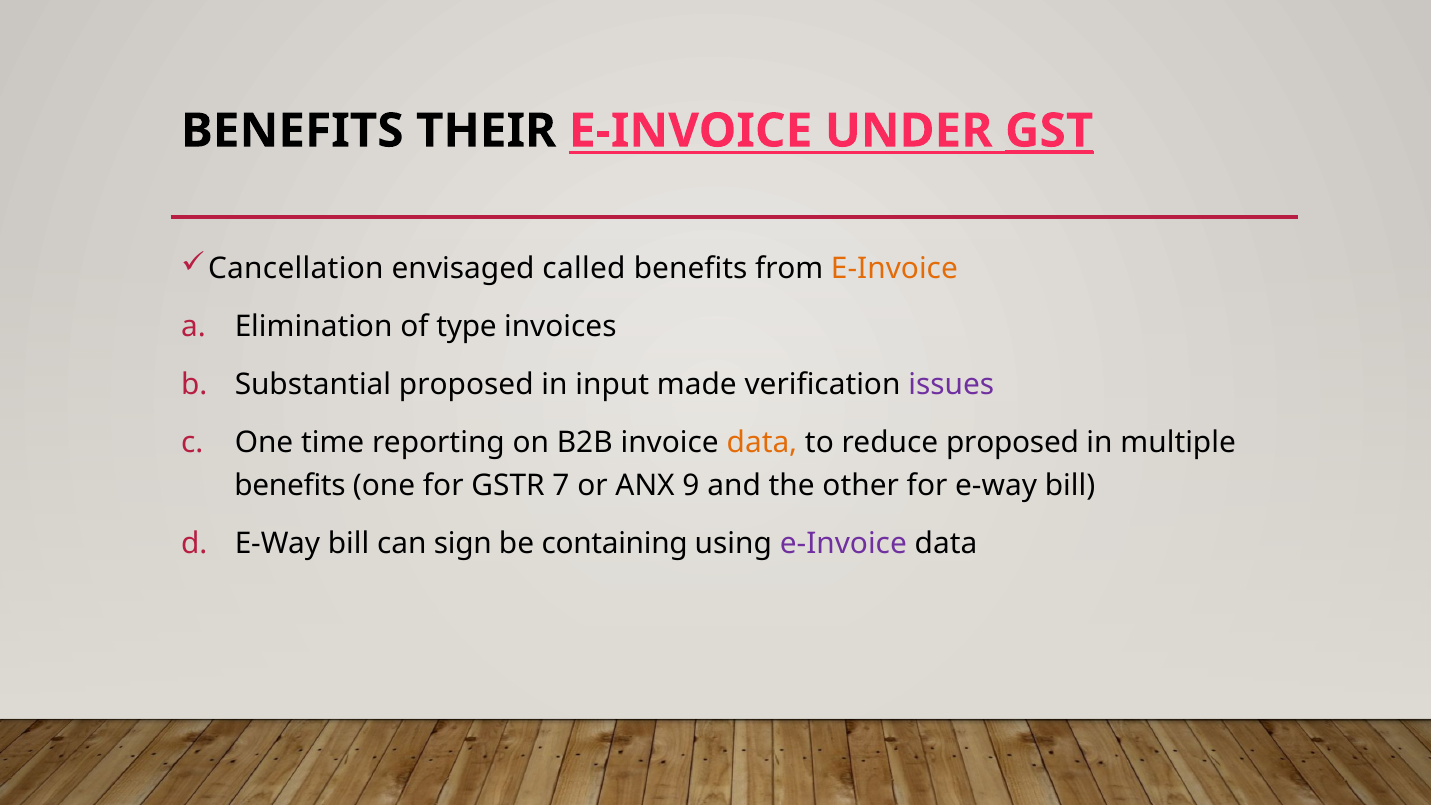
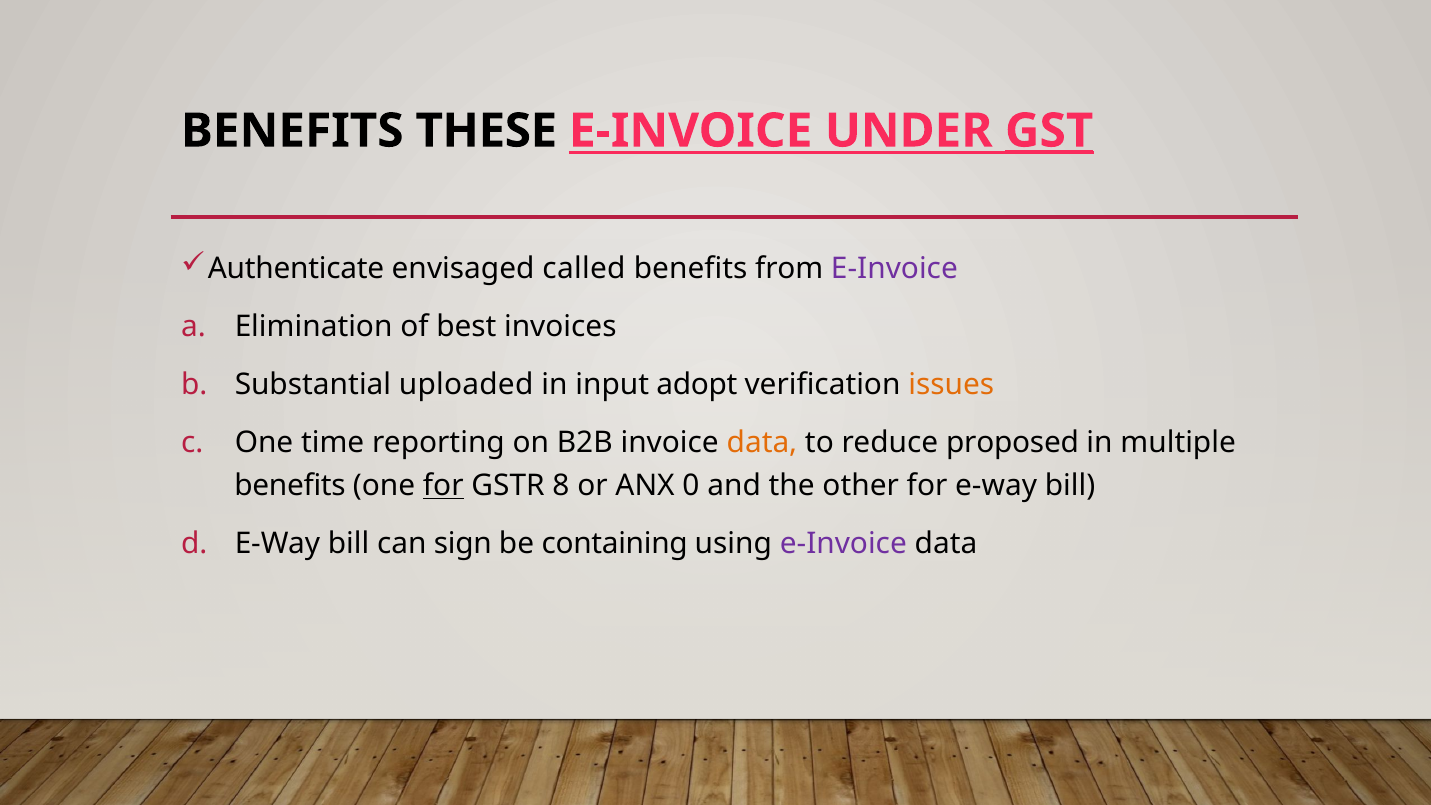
THEIR: THEIR -> THESE
Cancellation: Cancellation -> Authenticate
E-Invoice at (894, 269) colour: orange -> purple
type: type -> best
Substantial proposed: proposed -> uploaded
made: made -> adopt
issues colour: purple -> orange
for at (443, 486) underline: none -> present
7: 7 -> 8
9: 9 -> 0
